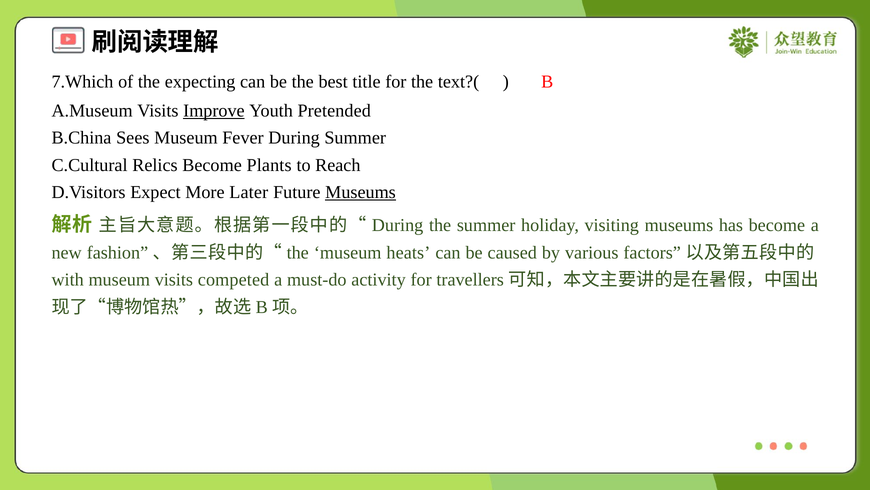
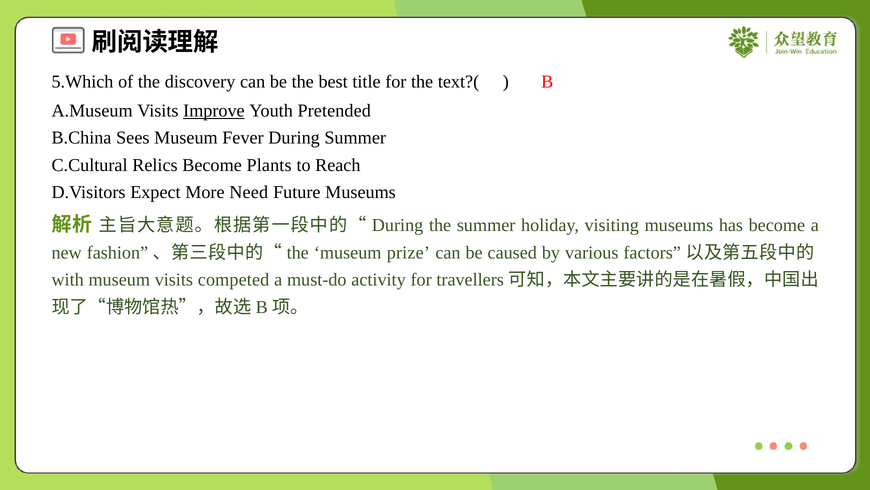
7.Which: 7.Which -> 5.Which
expecting: expecting -> discovery
Later: Later -> Need
Museums at (361, 192) underline: present -> none
heats: heats -> prize
